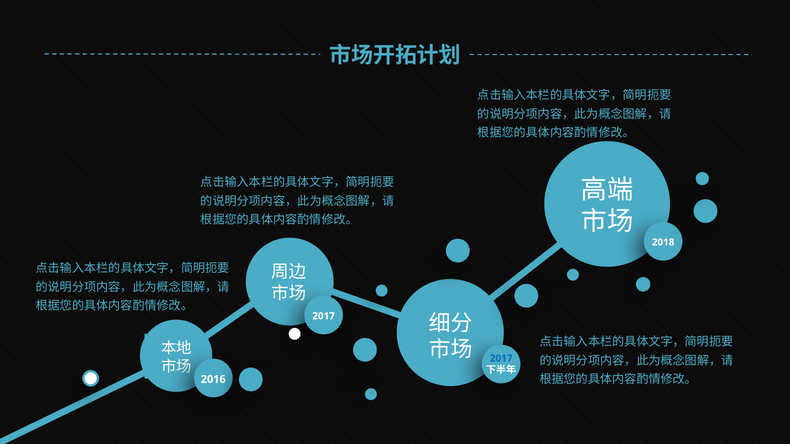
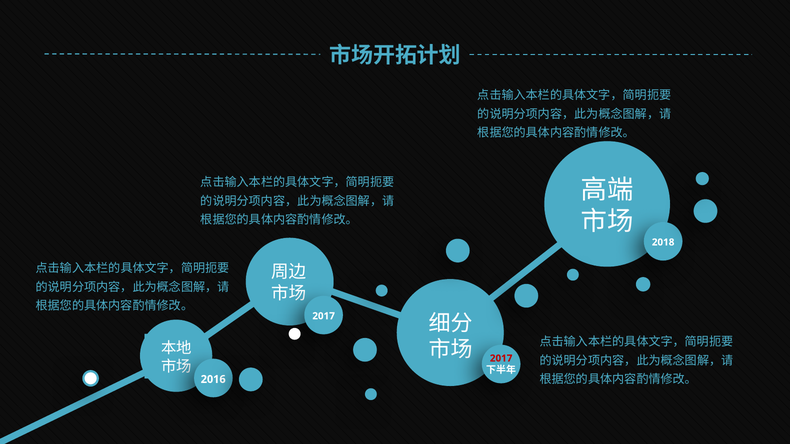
2017 at (501, 359) colour: blue -> red
